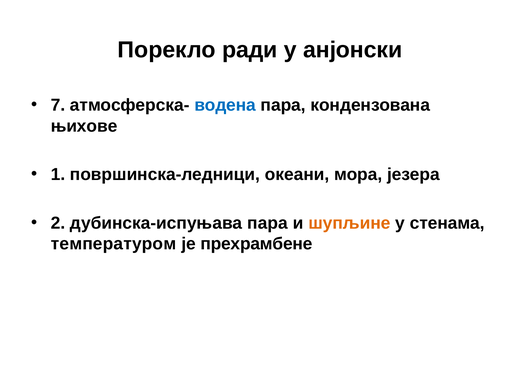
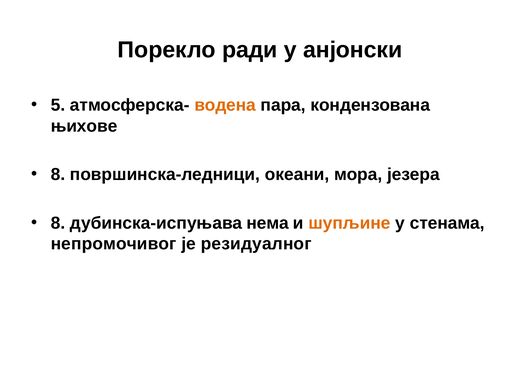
7: 7 -> 5
водена colour: blue -> orange
1 at (58, 175): 1 -> 8
2 at (58, 223): 2 -> 8
дубинска-испуњава пара: пара -> нема
темперaтуром: темперaтуром -> непромочивог
прехрамбене: прехрамбене -> резидуалног
